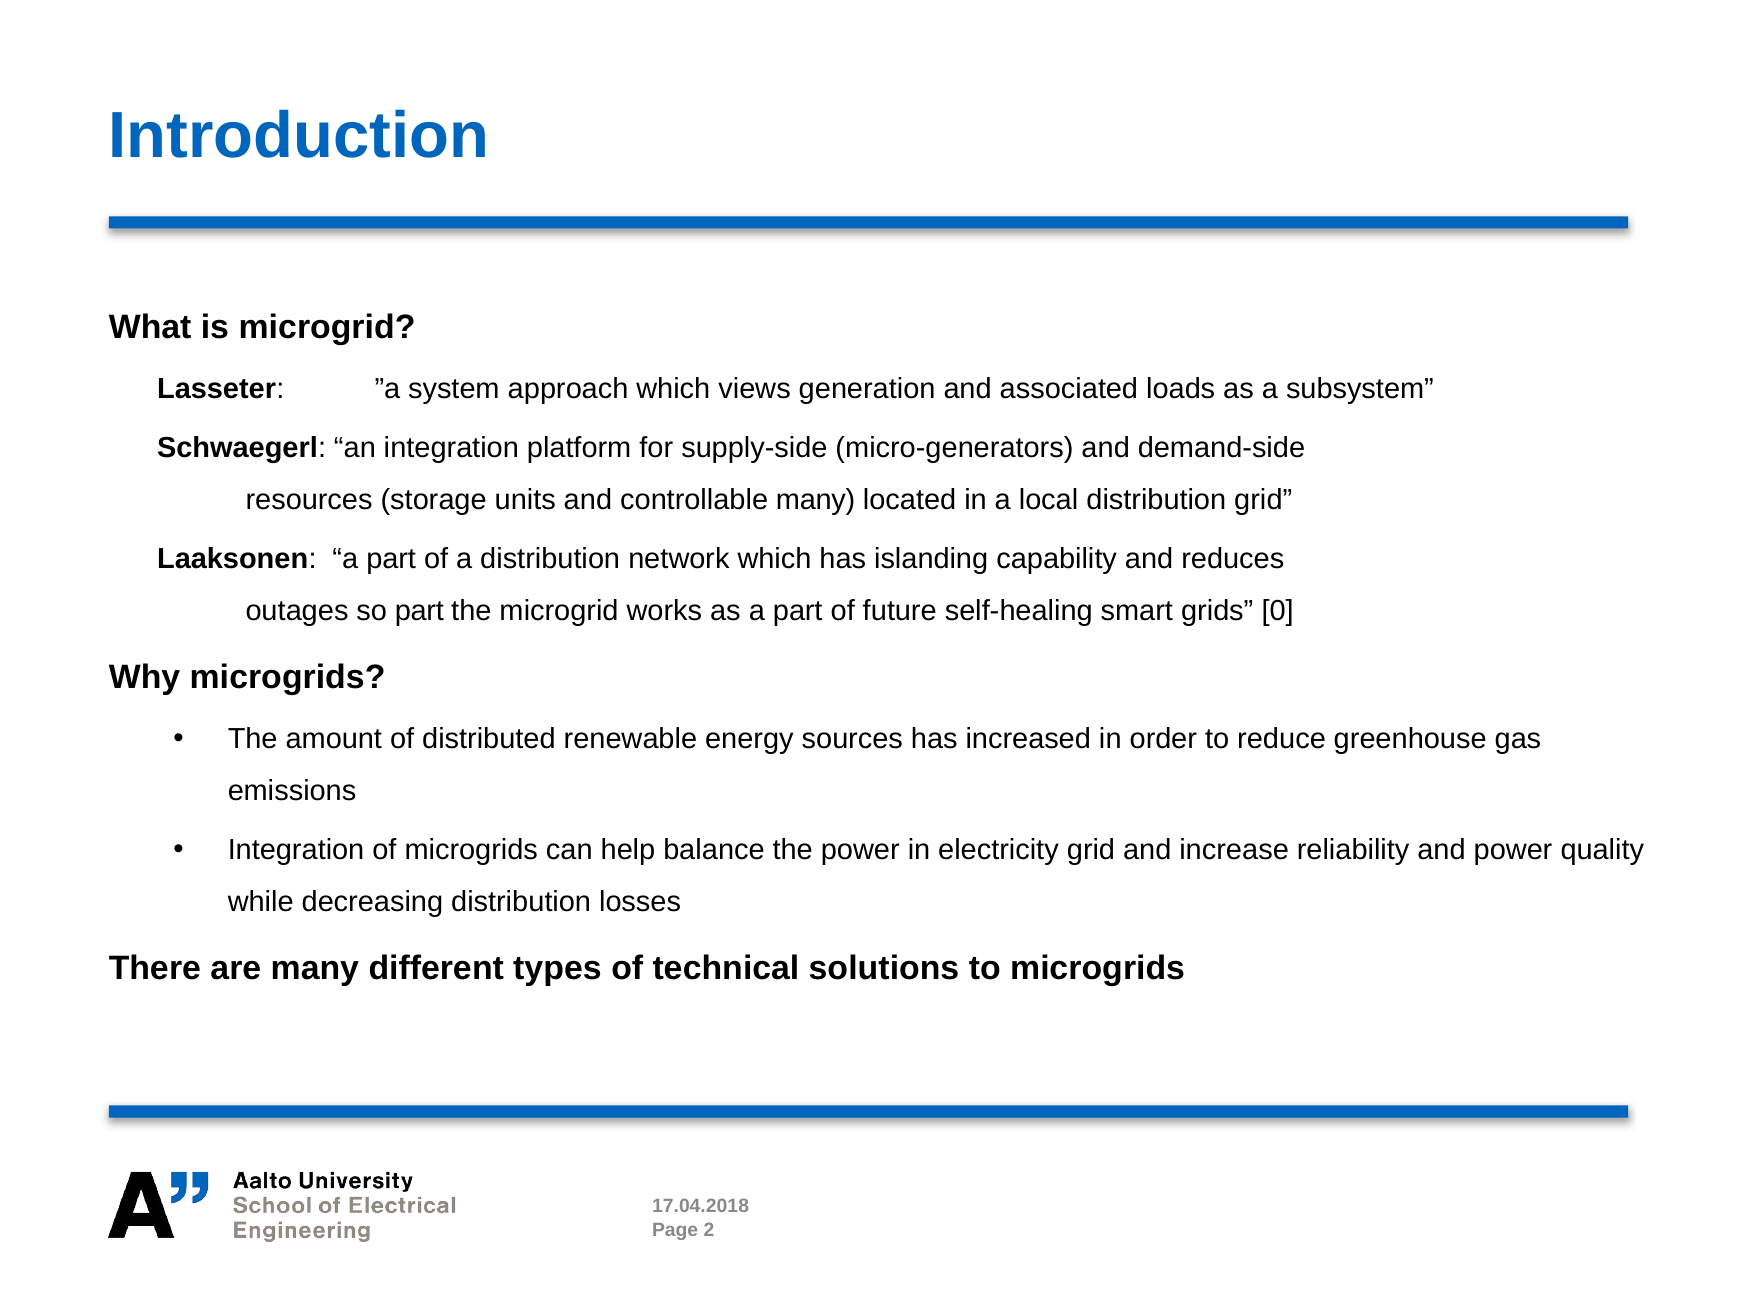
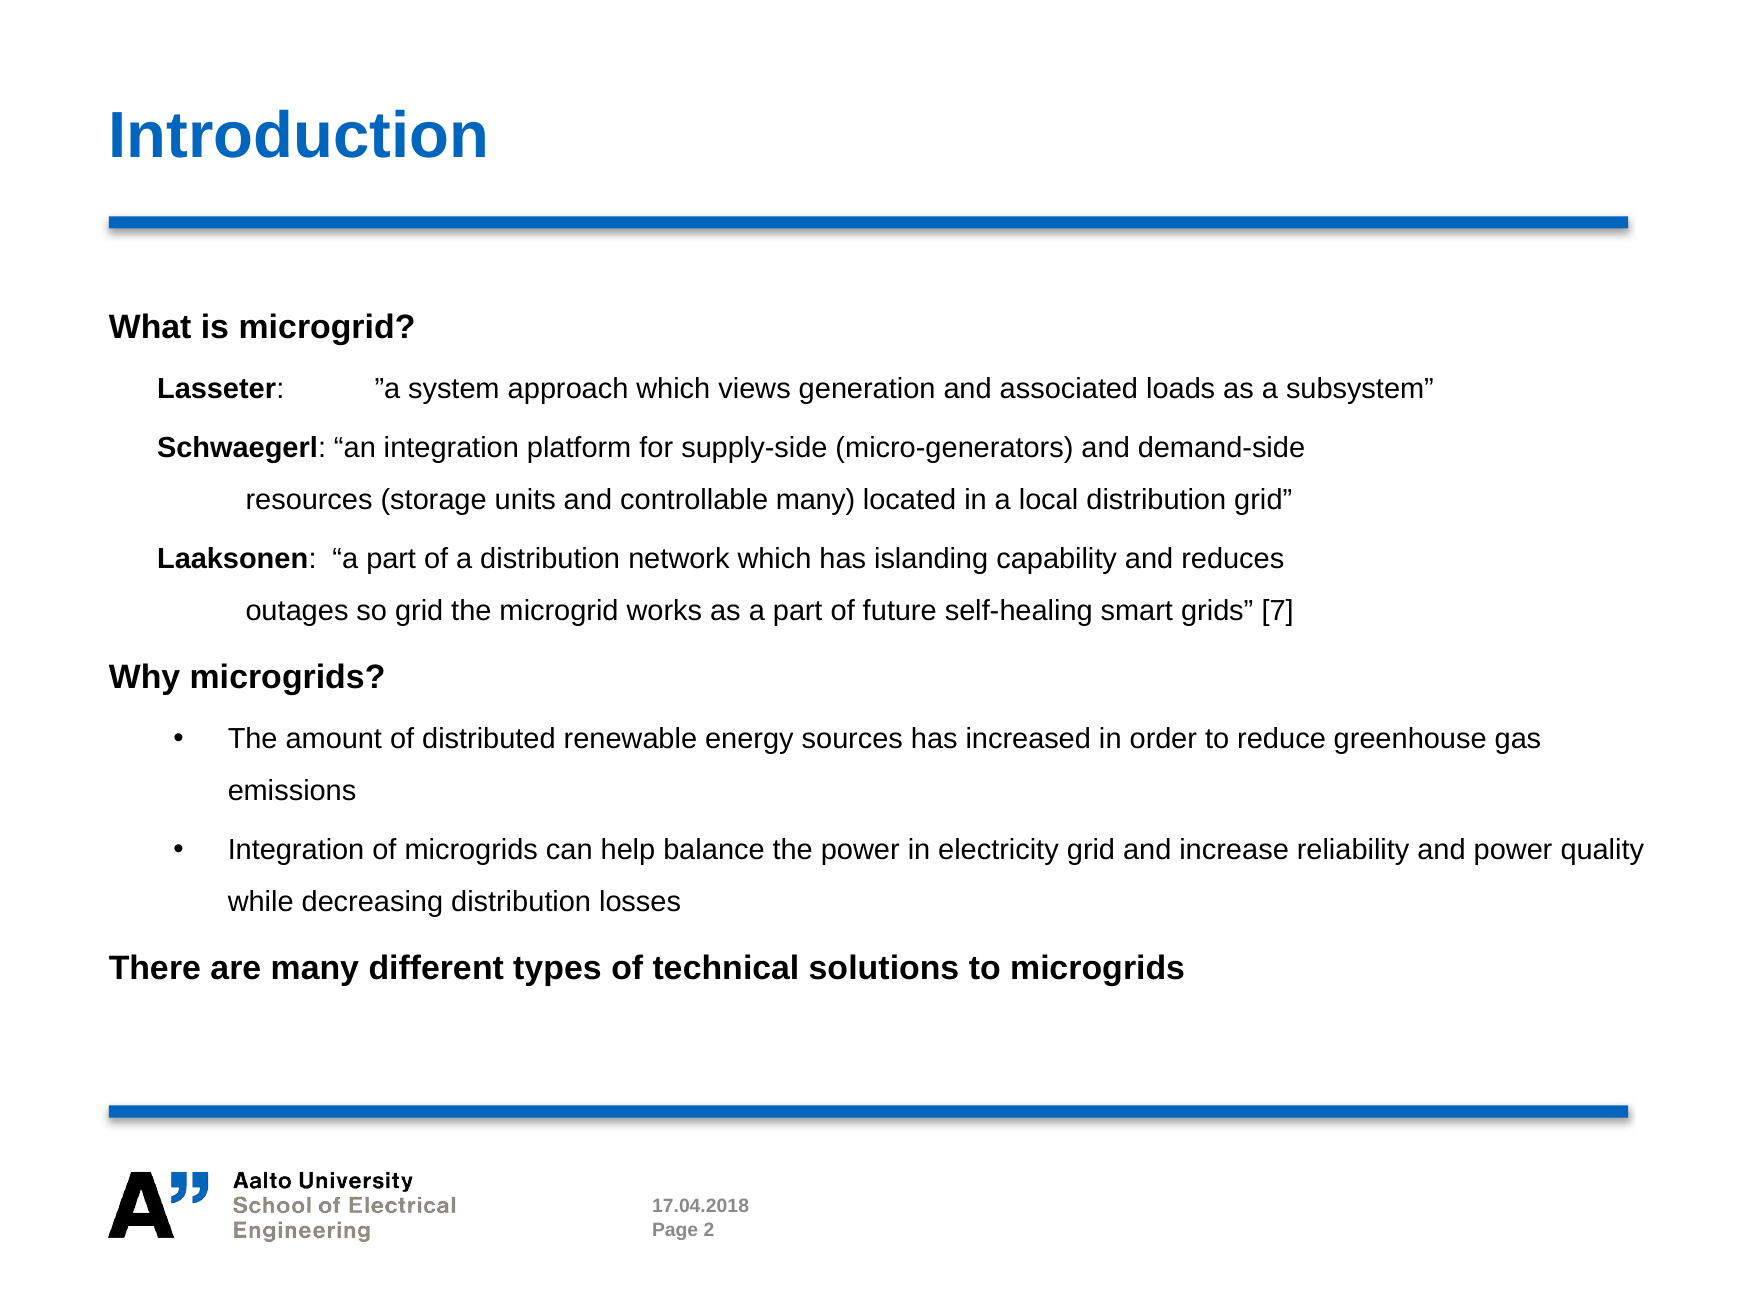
so part: part -> grid
0: 0 -> 7
